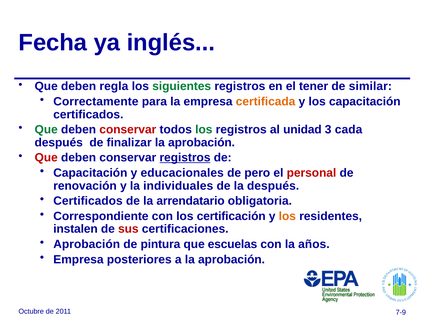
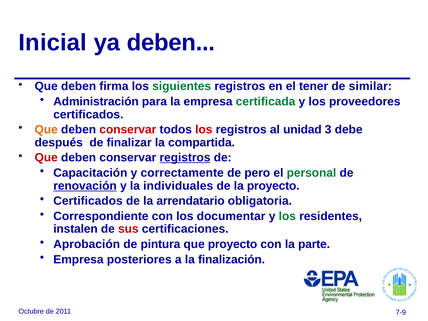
Fecha: Fecha -> Inicial
ya inglés: inglés -> deben
regla: regla -> firma
Correctamente: Correctamente -> Administración
certificada colour: orange -> green
los capacitación: capacitación -> proveedores
Que at (46, 130) colour: green -> orange
los at (204, 130) colour: green -> red
cada: cada -> debe
finalizar la aprobación: aprobación -> compartida
educacionales: educacionales -> correctamente
personal colour: red -> green
renovación underline: none -> present
la después: después -> proyecto
certificación: certificación -> documentar
los at (287, 216) colour: orange -> green
que escuelas: escuelas -> proyecto
años: años -> parte
a la aprobación: aprobación -> finalización
